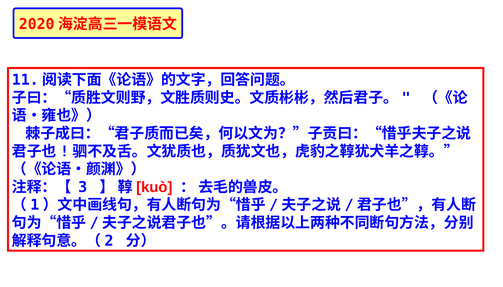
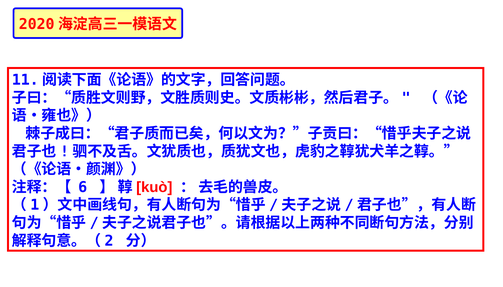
3: 3 -> 6
